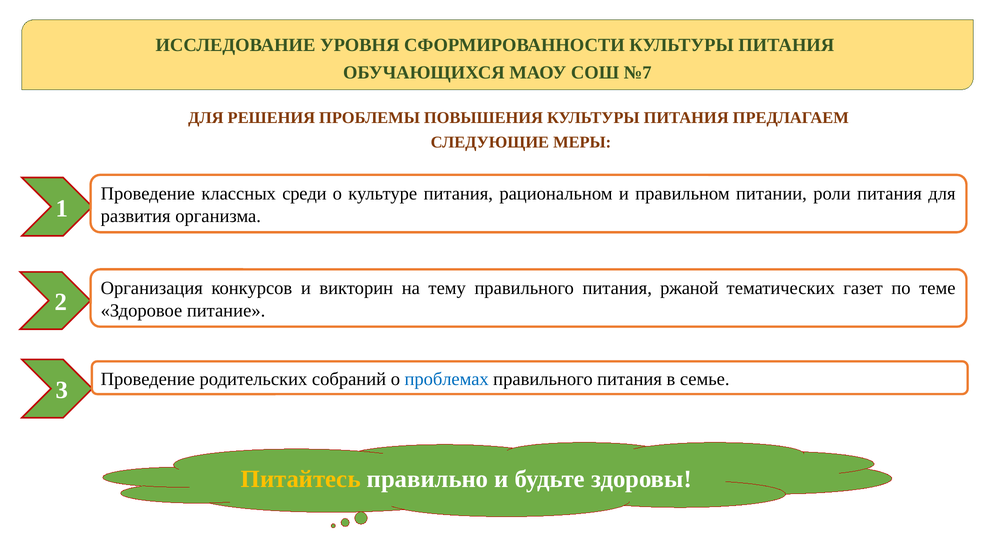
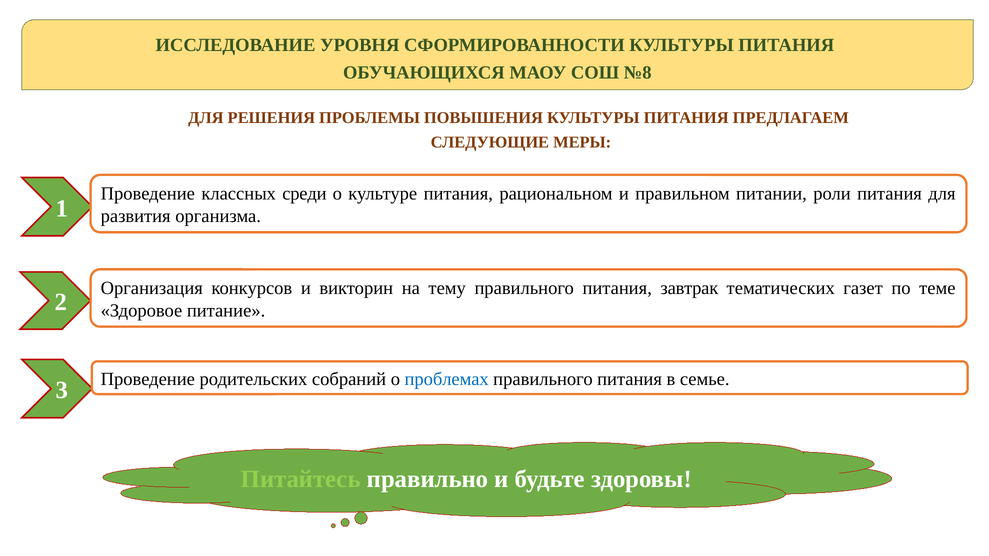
№7: №7 -> №8
ржаной: ржаной -> завтрак
Питайтесь colour: yellow -> light green
